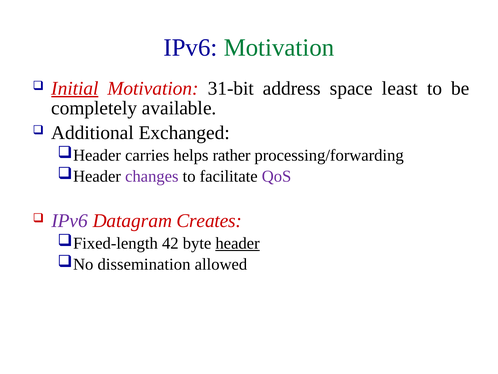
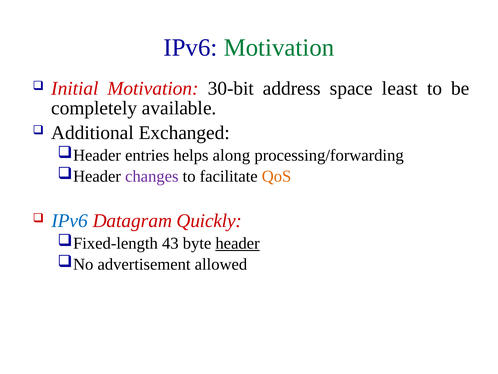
Initial underline: present -> none
31-bit: 31-bit -> 30-bit
carries: carries -> entries
rather: rather -> along
QoS colour: purple -> orange
IPv6 at (70, 220) colour: purple -> blue
Creates: Creates -> Quickly
42: 42 -> 43
dissemination: dissemination -> advertisement
